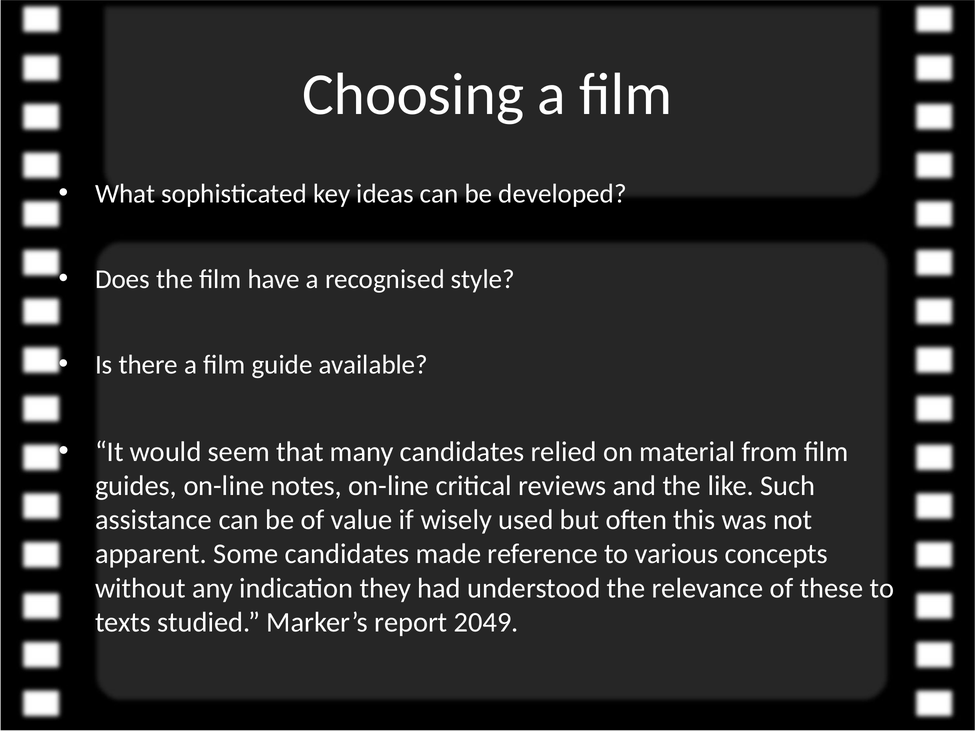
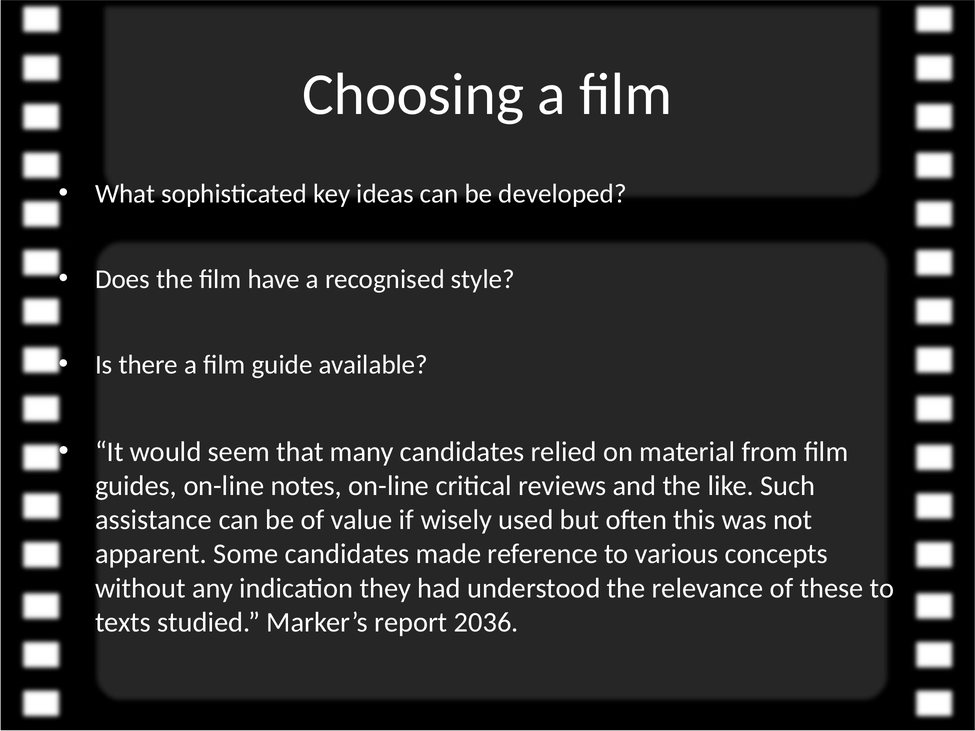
2049: 2049 -> 2036
